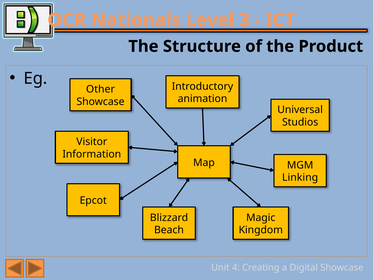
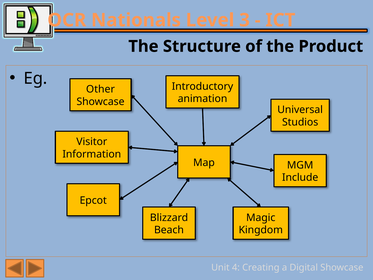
Linking: Linking -> Include
